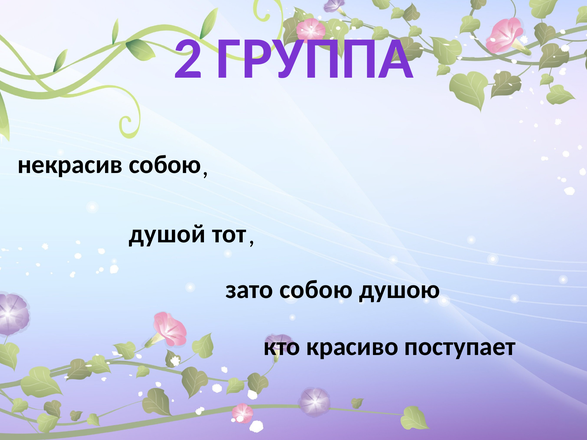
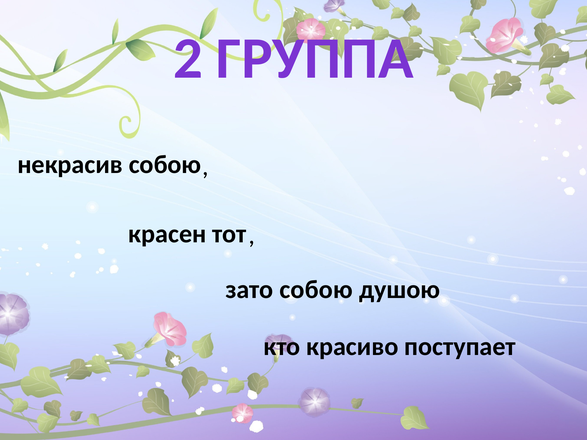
душой: душой -> красен
